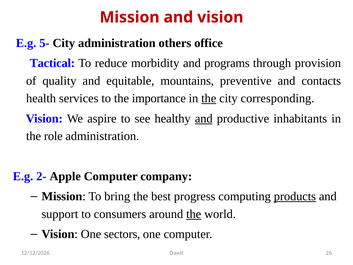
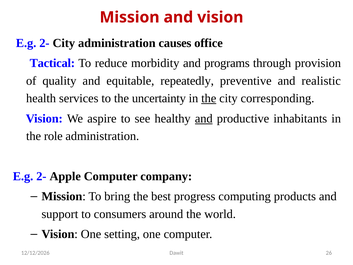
5- at (44, 43): 5- -> 2-
others: others -> causes
mountains: mountains -> repeatedly
contacts: contacts -> realistic
importance: importance -> uncertainty
products underline: present -> none
the at (194, 214) underline: present -> none
sectors: sectors -> setting
